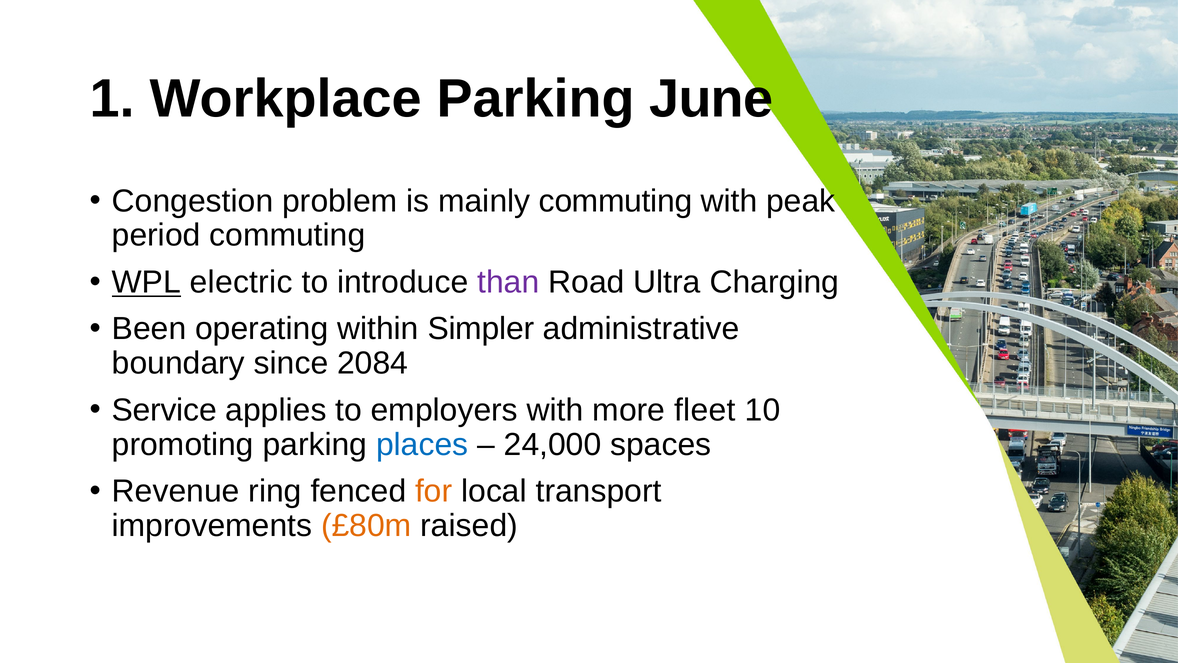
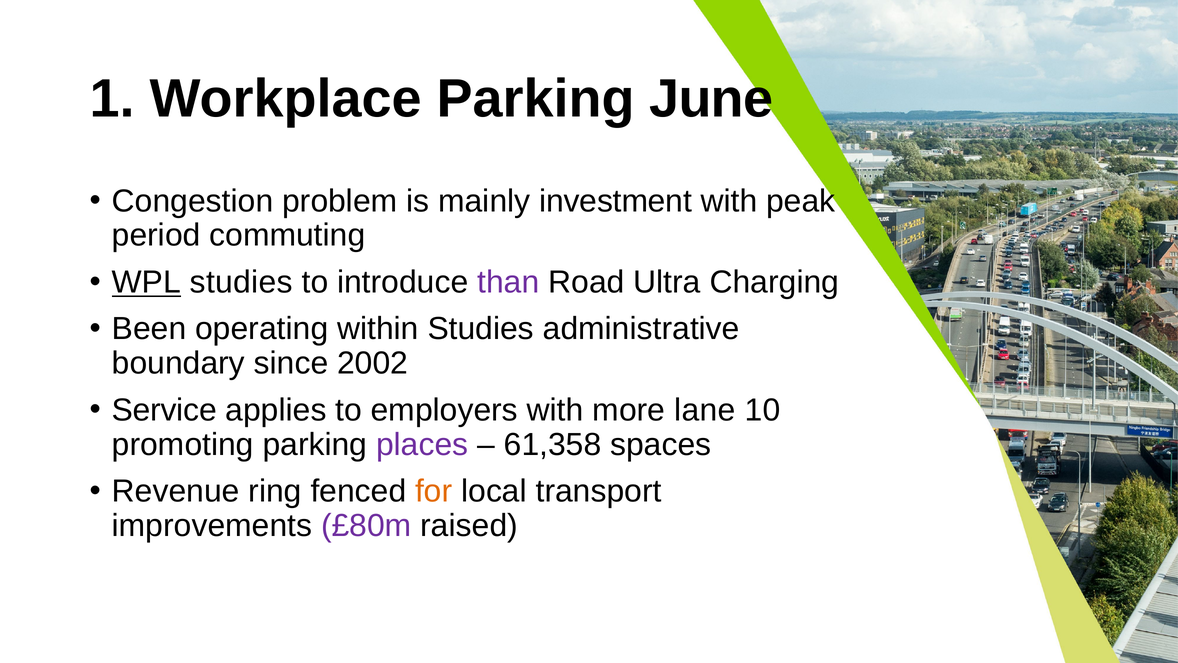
mainly commuting: commuting -> investment
WPL electric: electric -> studies
within Simpler: Simpler -> Studies
2084: 2084 -> 2002
fleet: fleet -> lane
places colour: blue -> purple
24,000: 24,000 -> 61,358
£80m colour: orange -> purple
